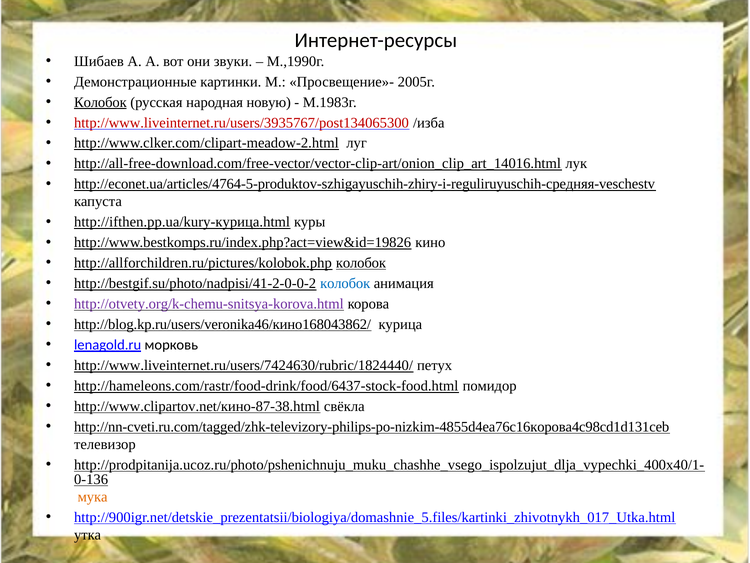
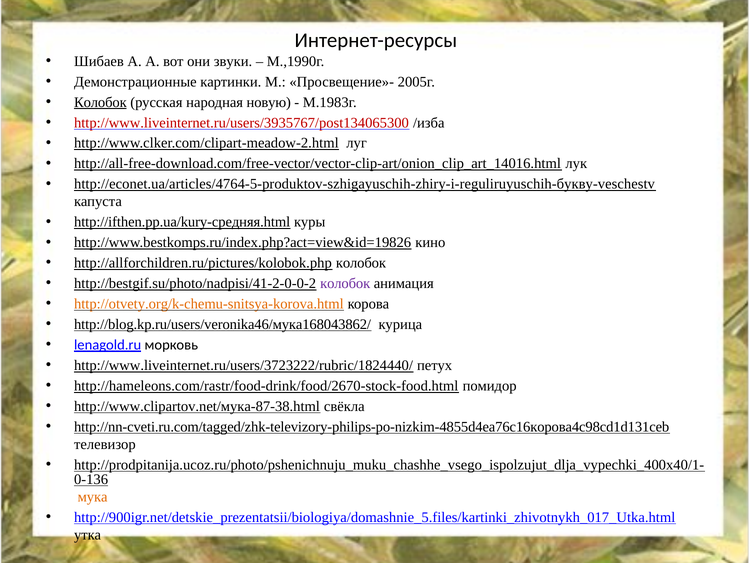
http://econet.ua/articles/4764-5-produktov-szhigayuschih-zhiry-i-reguliruyuschih-средняя-veschestv: http://econet.ua/articles/4764-5-produktov-szhigayuschih-zhiry-i-reguliruyuschih-средняя-veschestv -> http://econet.ua/articles/4764-5-produktov-szhigayuschih-zhiry-i-reguliruyuschih-букву-veschestv
http://ifthen.pp.ua/kury-курица.html: http://ifthen.pp.ua/kury-курица.html -> http://ifthen.pp.ua/kury-средняя.html
колобок at (361, 263) underline: present -> none
колобок at (345, 283) colour: blue -> purple
http://otvety.org/k-chemu-snitsya-korova.html colour: purple -> orange
http://blog.kp.ru/users/veronika46/кино168043862/: http://blog.kp.ru/users/veronika46/кино168043862/ -> http://blog.kp.ru/users/veronika46/мука168043862/
http://www.liveinternet.ru/users/7424630/rubric/1824440/: http://www.liveinternet.ru/users/7424630/rubric/1824440/ -> http://www.liveinternet.ru/users/3723222/rubric/1824440/
http://hameleons.com/rastr/food-drink/food/6437-stock-food.html: http://hameleons.com/rastr/food-drink/food/6437-stock-food.html -> http://hameleons.com/rastr/food-drink/food/2670-stock-food.html
http://www.clipartov.net/кино-87-38.html: http://www.clipartov.net/кино-87-38.html -> http://www.clipartov.net/мука-87-38.html
